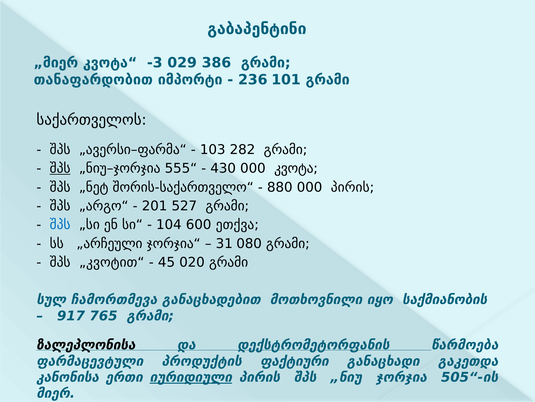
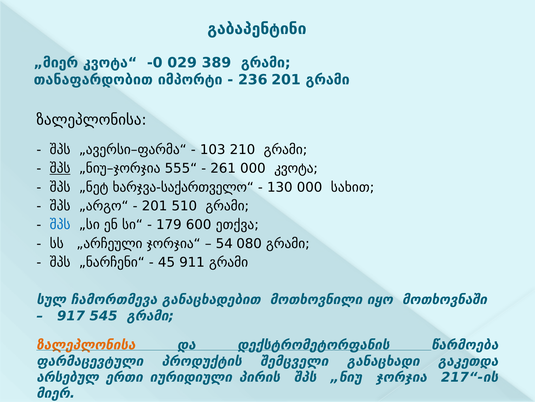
-3: -3 -> -0
386: 386 -> 389
236 101: 101 -> 201
საქართველოს at (92, 120): საქართველოს -> ზალეპლონისა
282: 282 -> 210
430: 430 -> 261
შორის-საქართველო“: შორის-საქართველო“ -> ხარჯვა-საქართველო“
880: 880 -> 130
000 პირის: პირის -> სახით
527: 527 -> 510
104: 104 -> 179
31: 31 -> 54
„კვოტით“: „კვოტით“ -> „ნარჩენი“
020: 020 -> 911
საქმიანობის: საქმიანობის -> მოთხოვნაში
765: 765 -> 545
ზალეპლონისა at (86, 345) colour: black -> orange
ფაქტიური: ფაქტიური -> შემცველი
კანონისა: კანონისა -> არსებულ
იურიდიული underline: present -> none
505“-ის: 505“-ის -> 217“-ის
